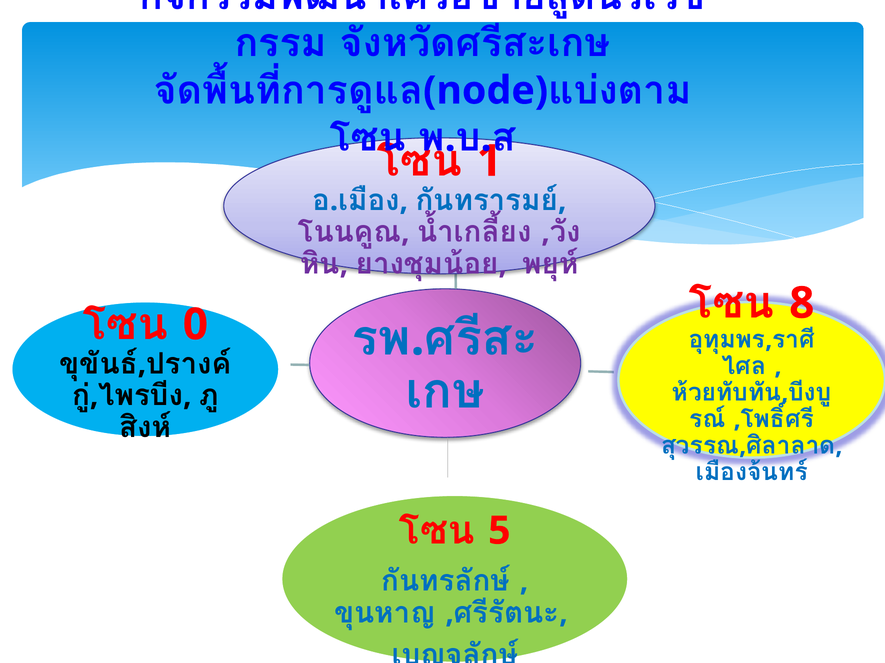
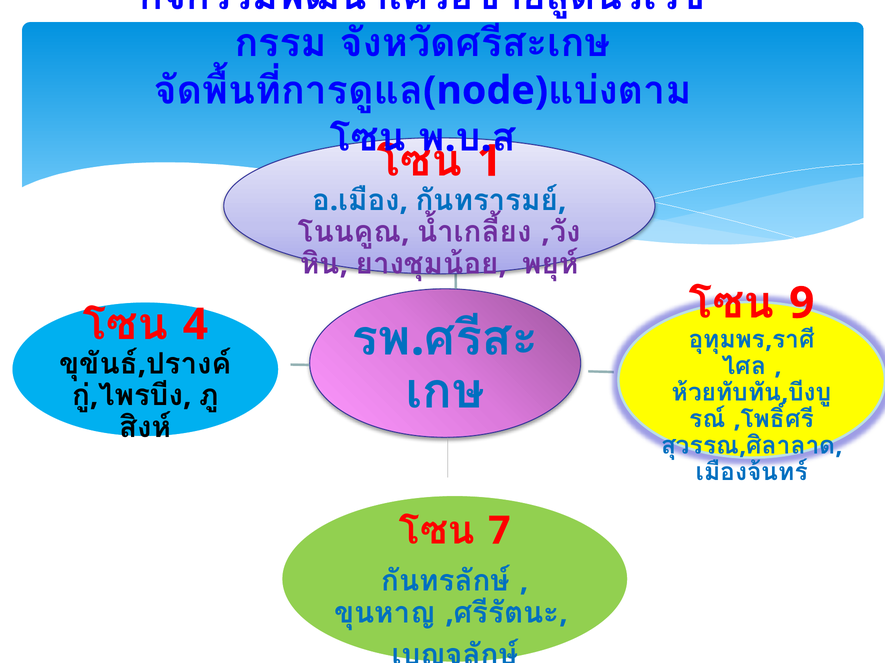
8: 8 -> 9
0: 0 -> 4
5: 5 -> 7
